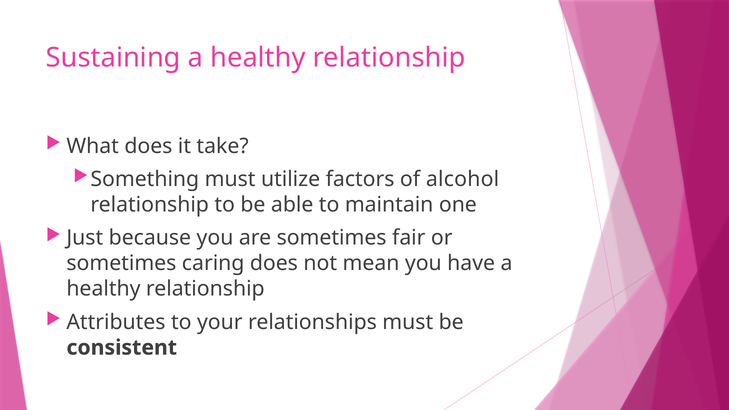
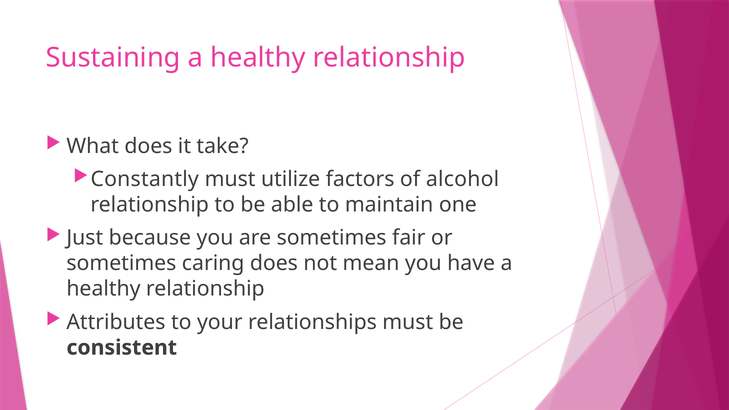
Something: Something -> Constantly
